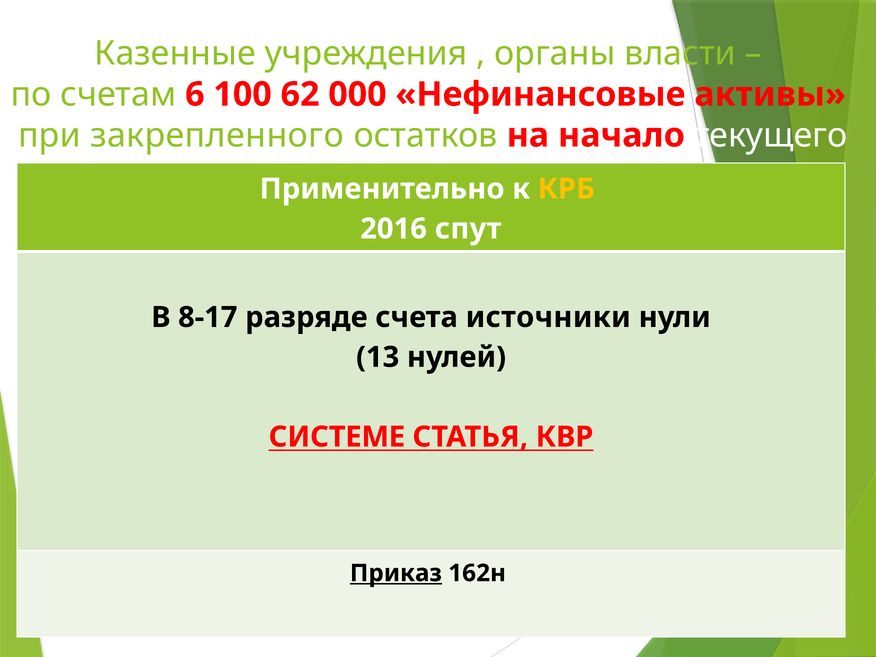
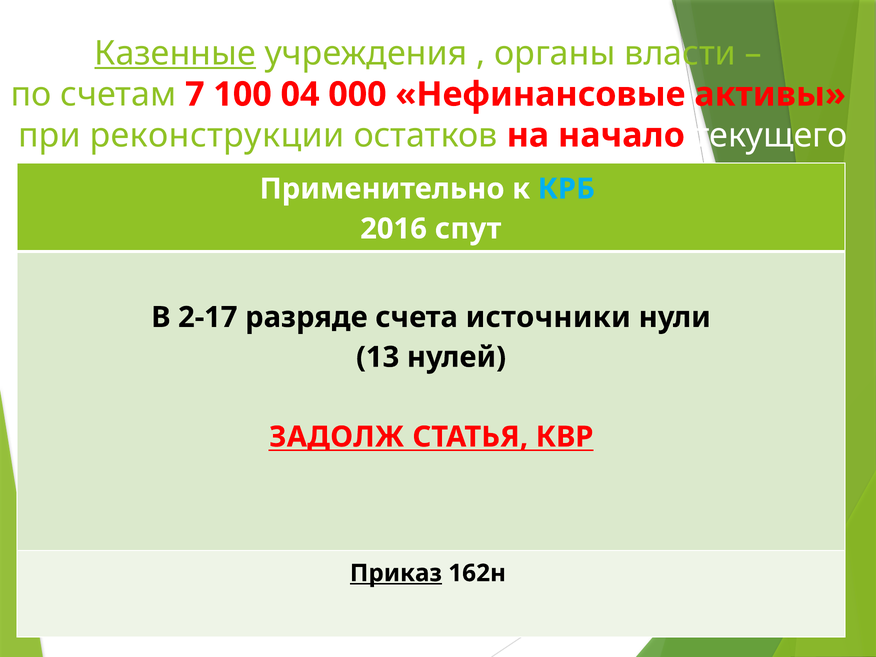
Казенные underline: none -> present
6: 6 -> 7
62: 62 -> 04
закрепленного: закрепленного -> реконструкции
КРБ colour: yellow -> light blue
8-17: 8-17 -> 2-17
СИСТЕМЕ: СИСТЕМЕ -> ЗАДОЛЖ
